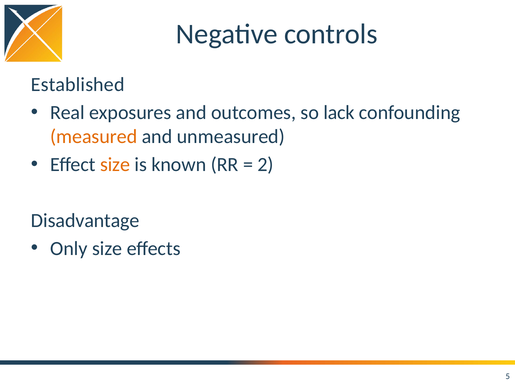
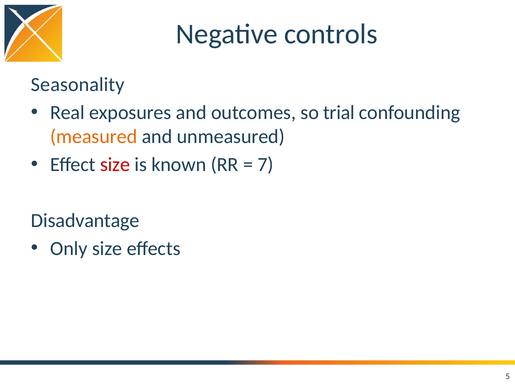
Established: Established -> Seasonality
lack: lack -> trial
size at (115, 165) colour: orange -> red
2: 2 -> 7
